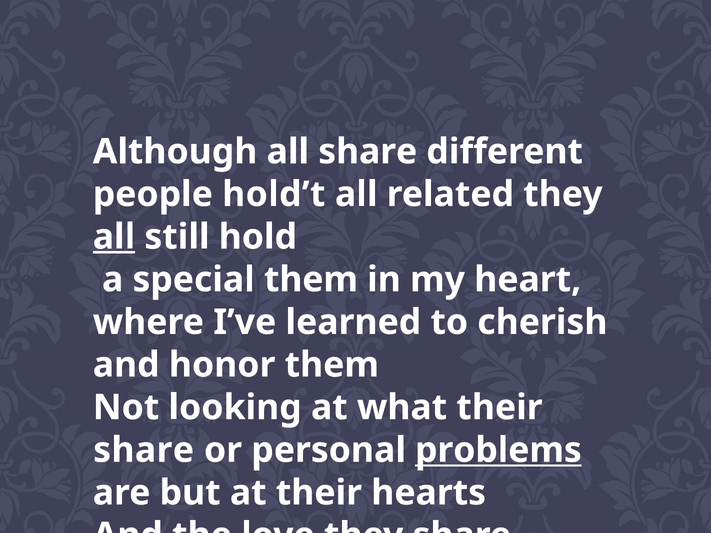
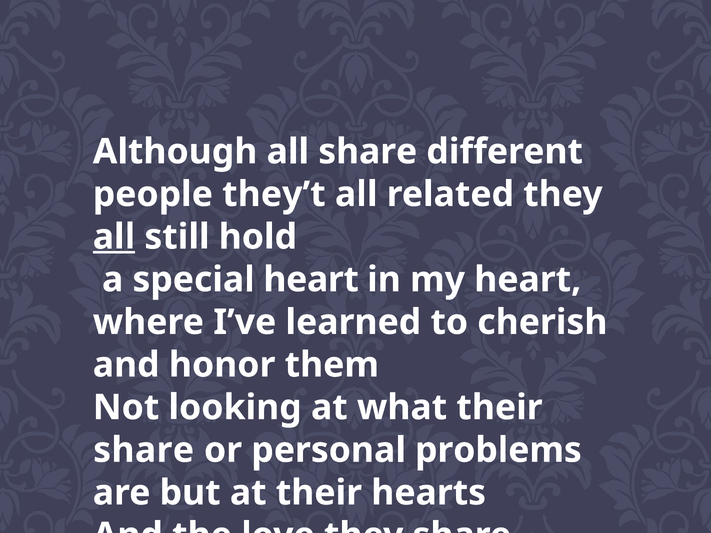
hold’t: hold’t -> they’t
special them: them -> heart
problems underline: present -> none
